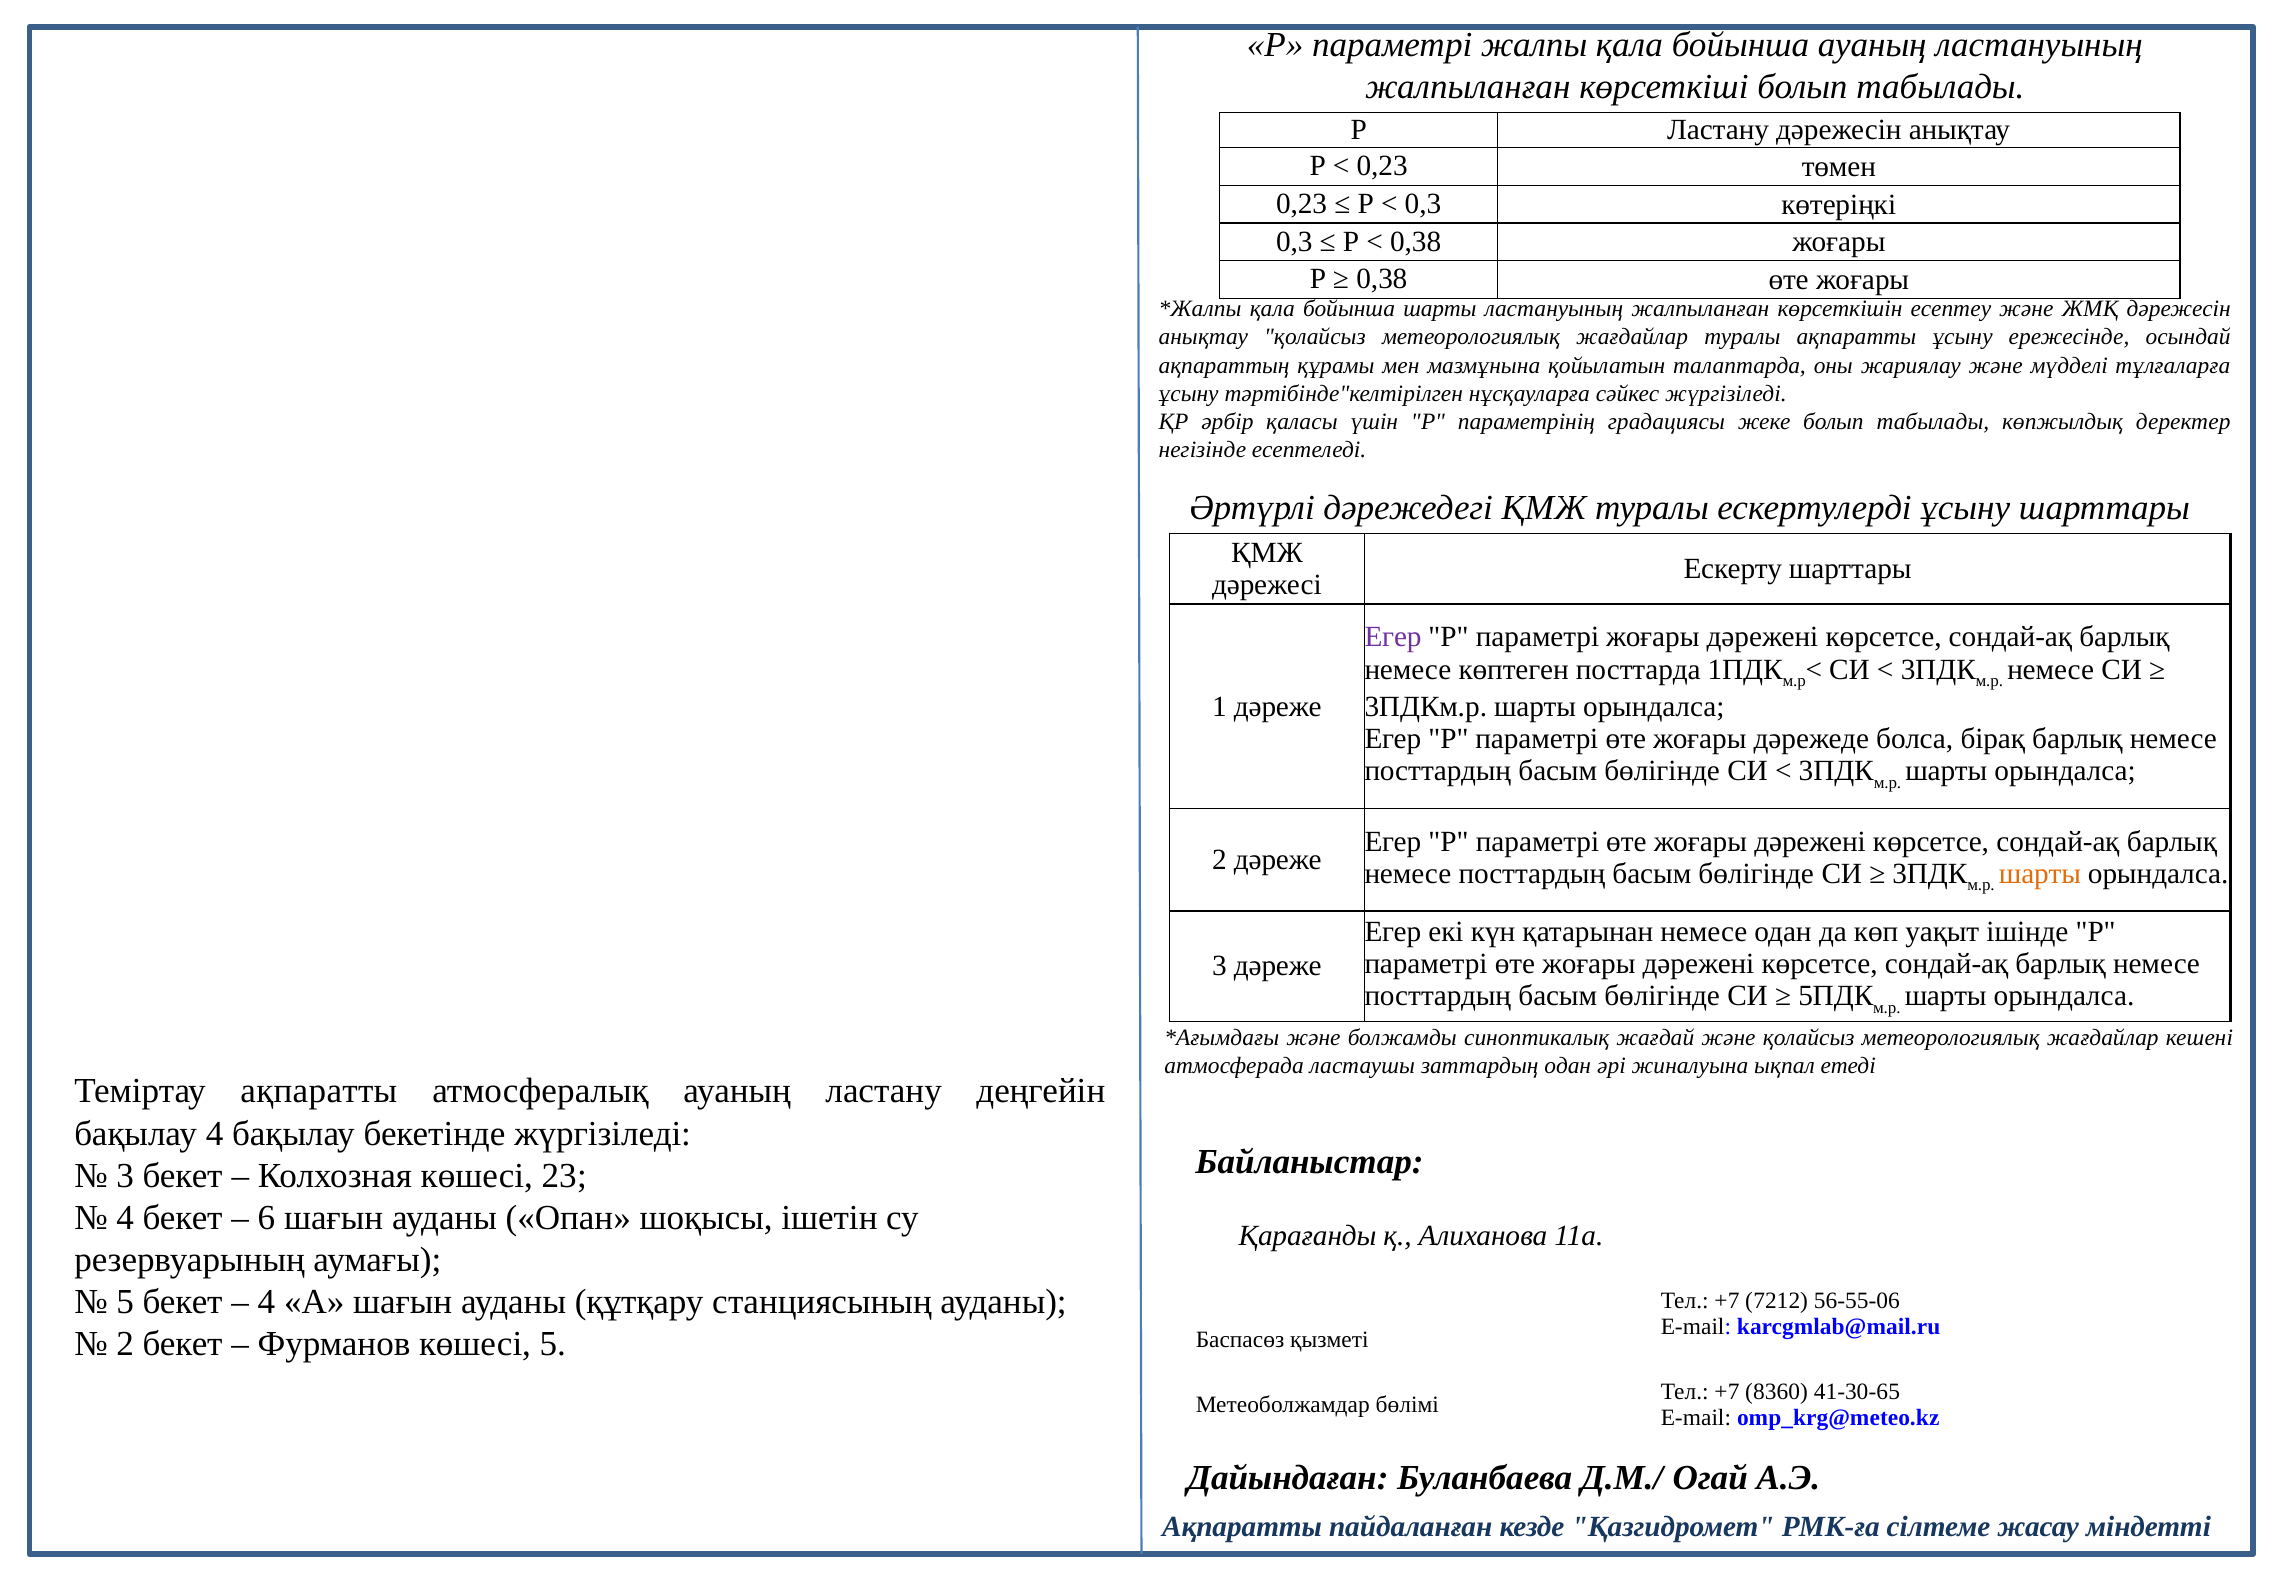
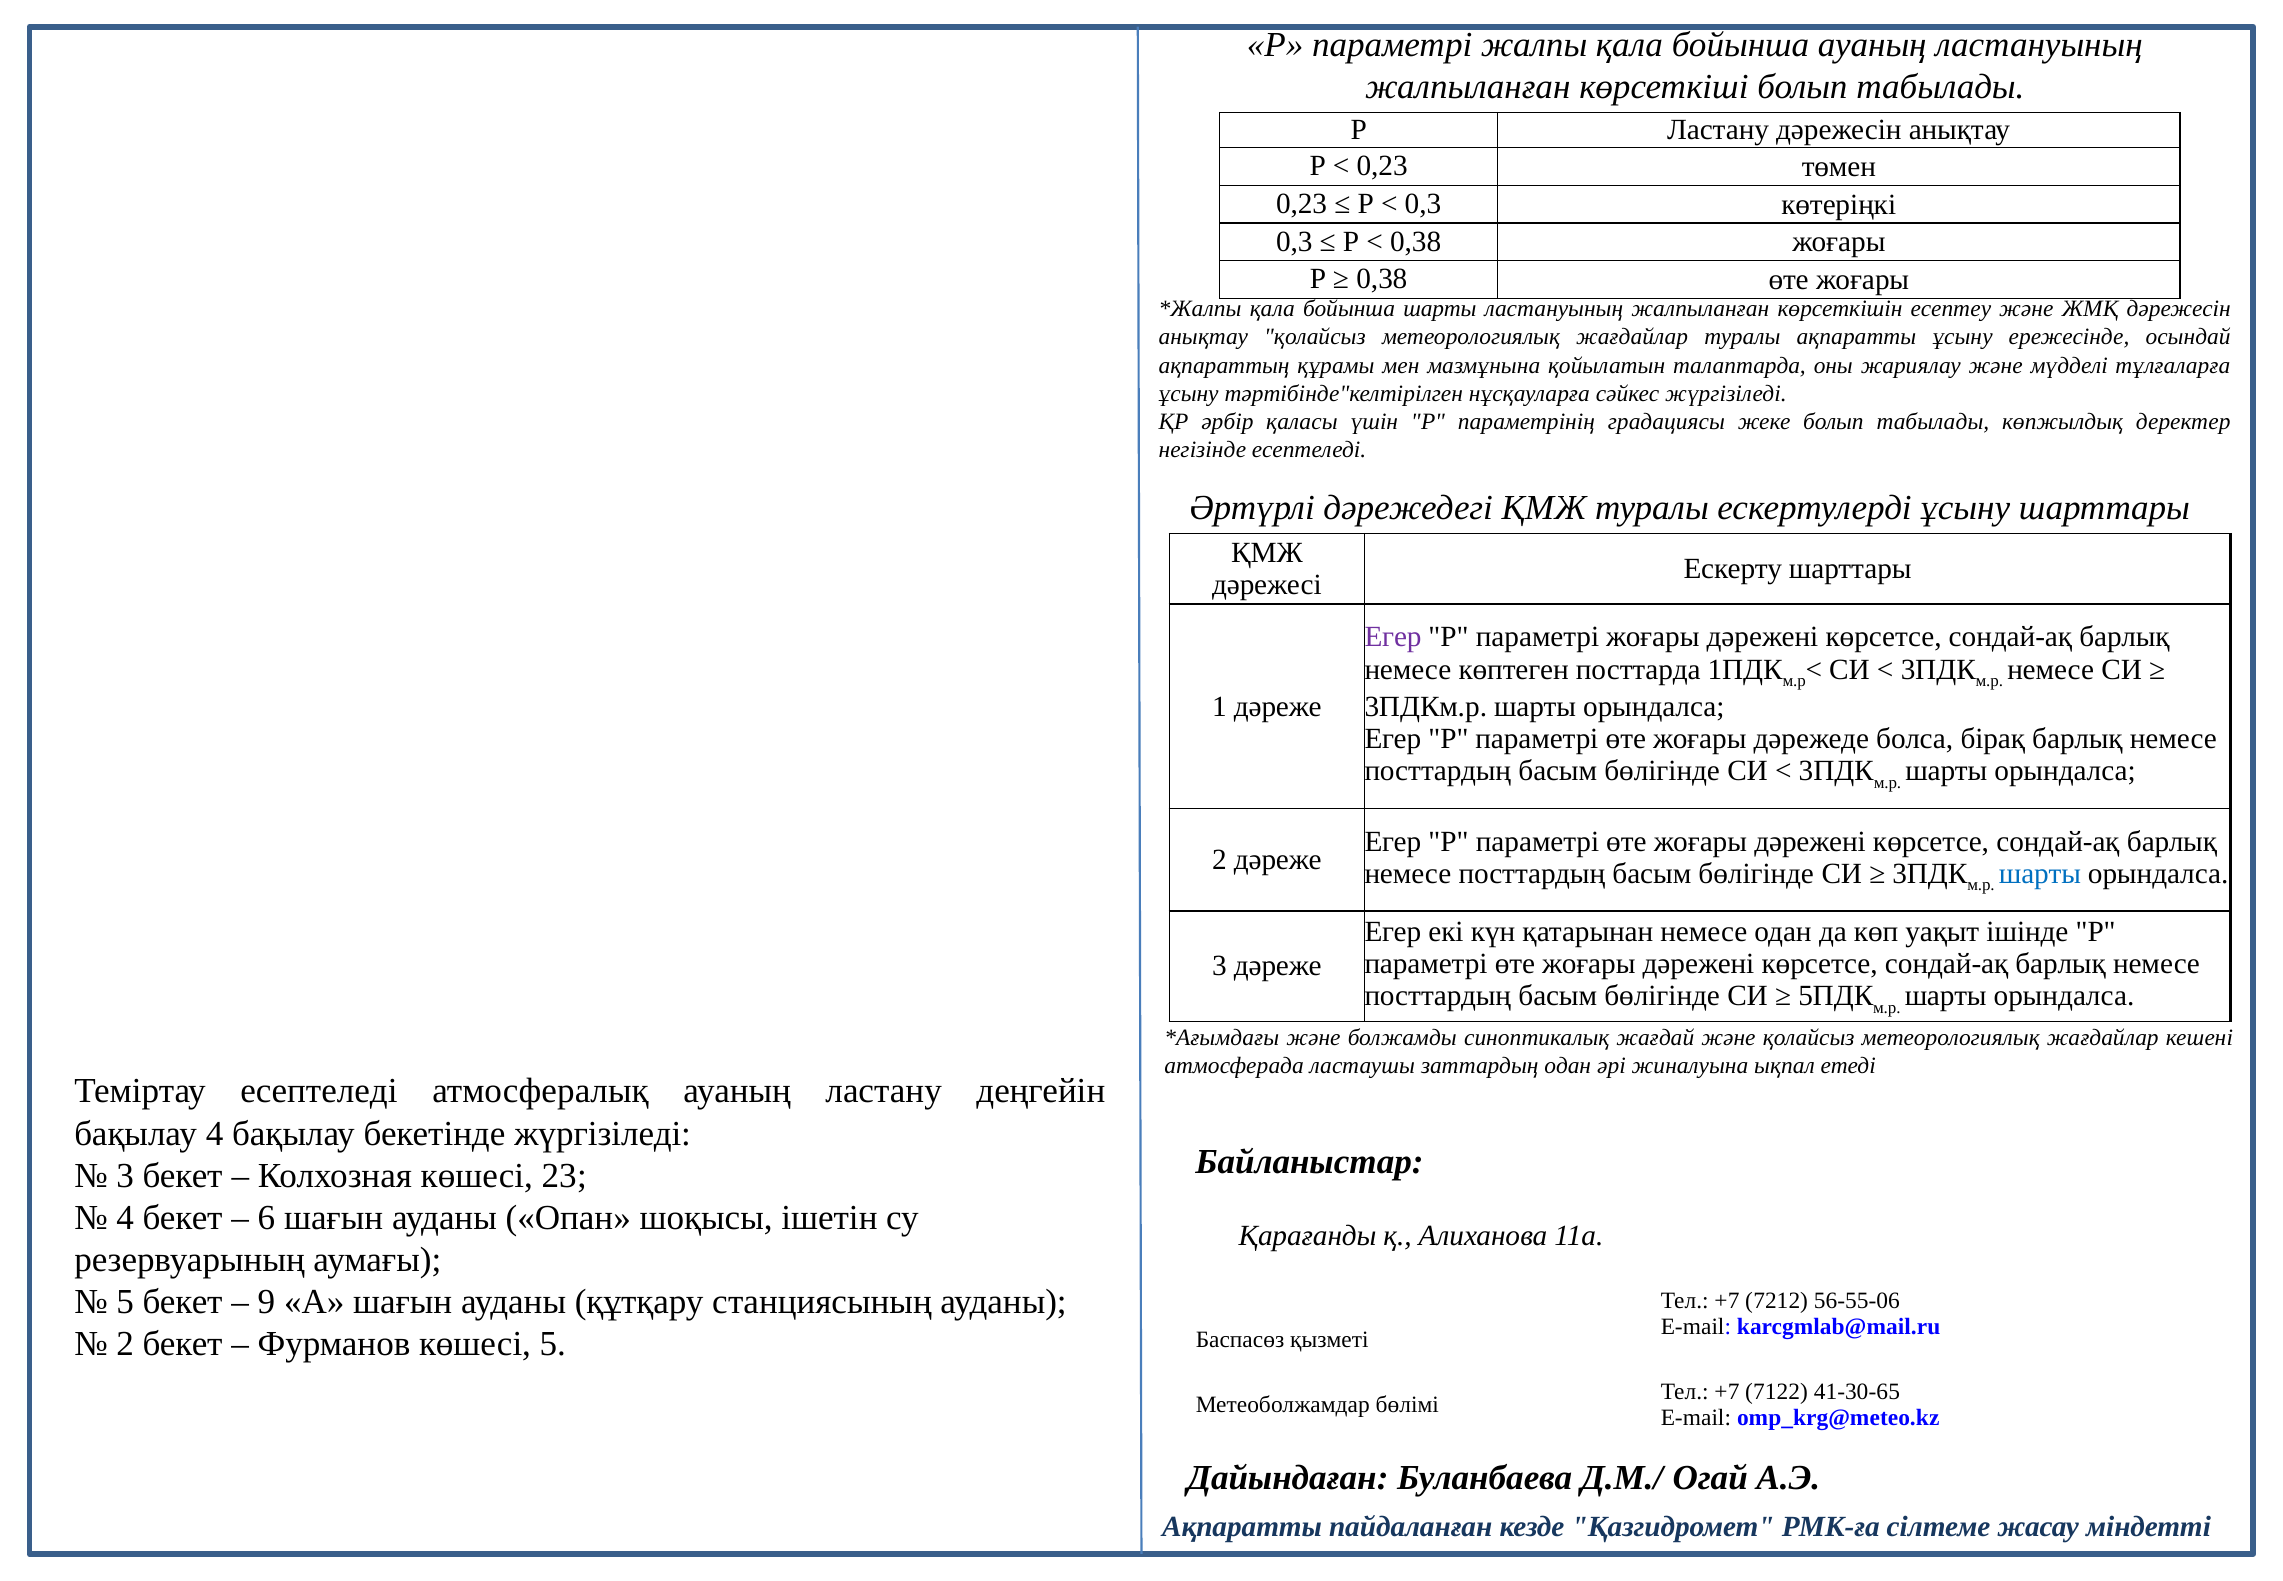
шарты at (2040, 873) colour: orange -> blue
Теміртау ақпаратты: ақпаратты -> есептеледі
4 at (266, 1302): 4 -> 9
8360: 8360 -> 7122
